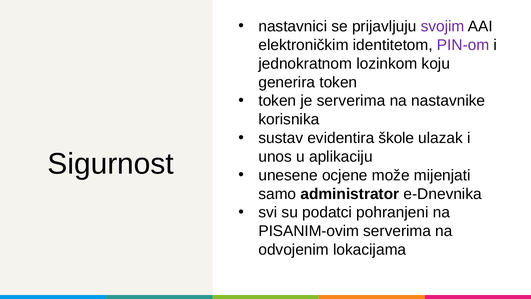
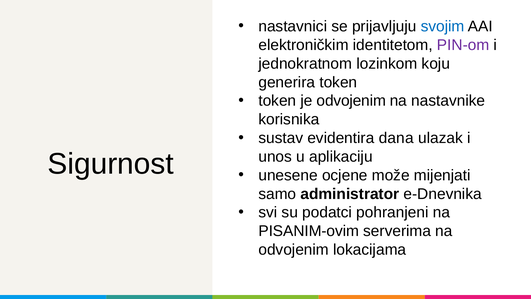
svojim colour: purple -> blue
je serverima: serverima -> odvojenim
škole: škole -> dana
